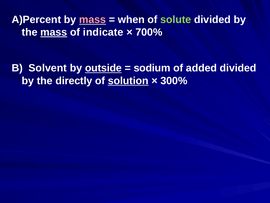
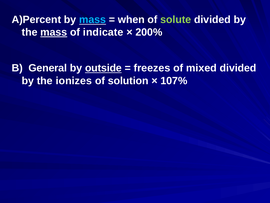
mass at (93, 20) colour: pink -> light blue
700%: 700% -> 200%
Solvent: Solvent -> General
sodium: sodium -> freezes
added: added -> mixed
directly: directly -> ionizes
solution underline: present -> none
300%: 300% -> 107%
